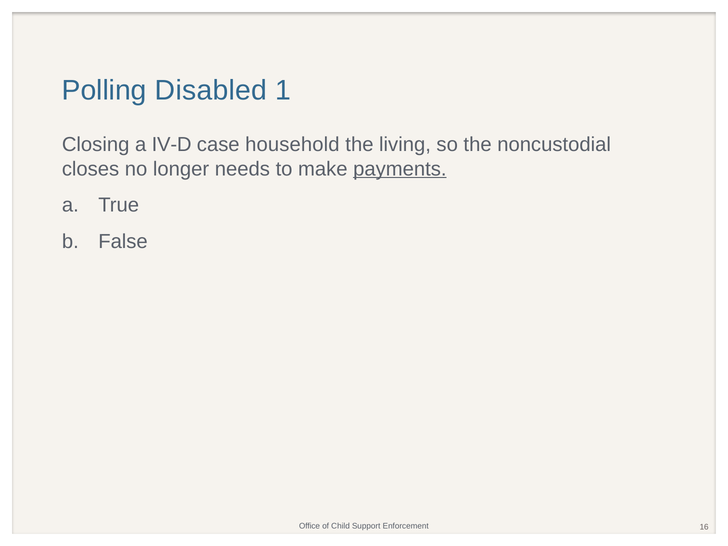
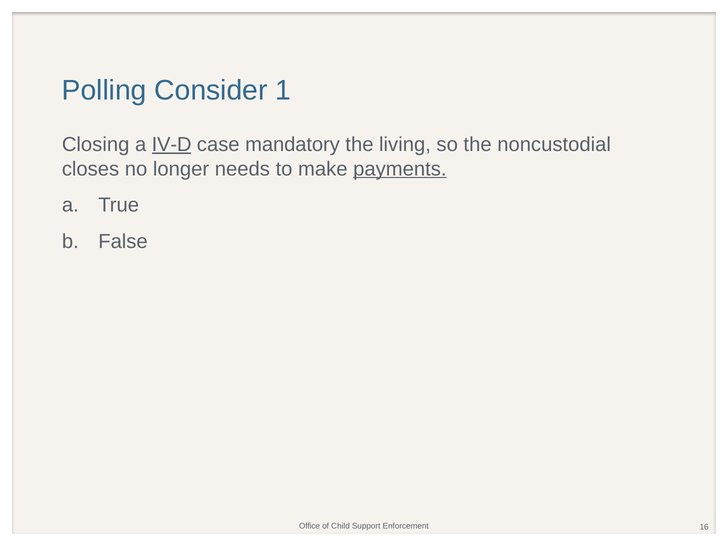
Disabled: Disabled -> Consider
IV-D underline: none -> present
household: household -> mandatory
